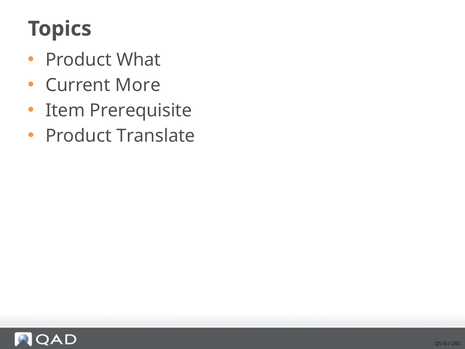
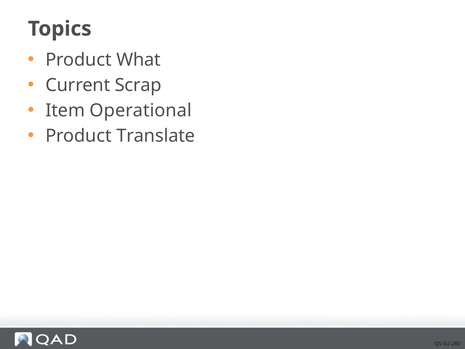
More: More -> Scrap
Prerequisite: Prerequisite -> Operational
